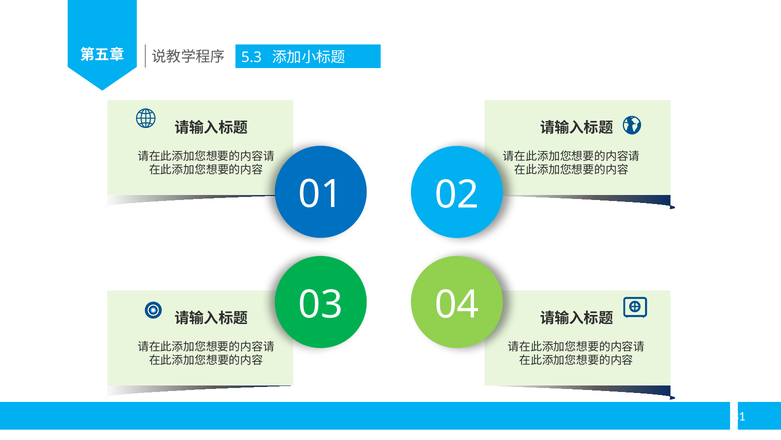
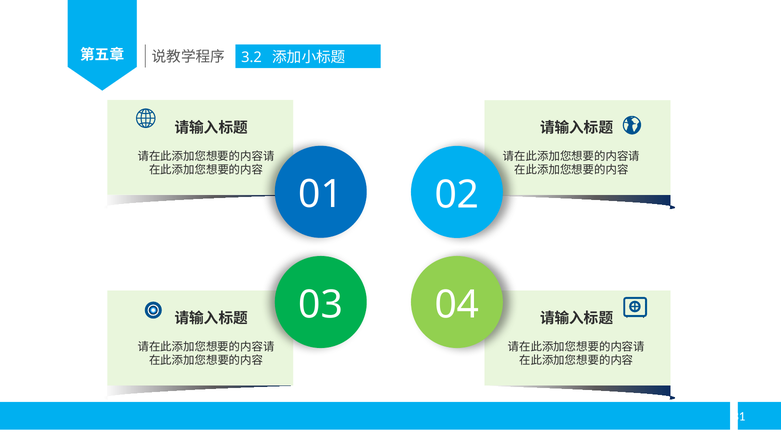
5.3: 5.3 -> 3.2
